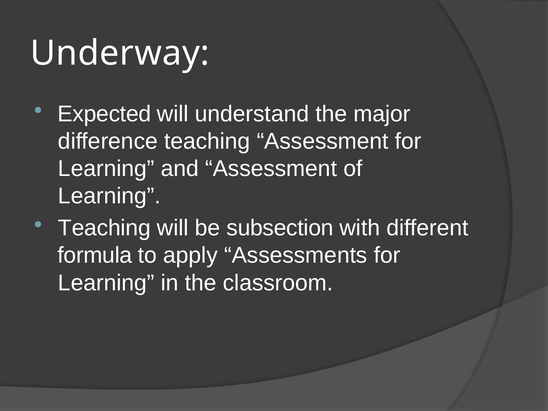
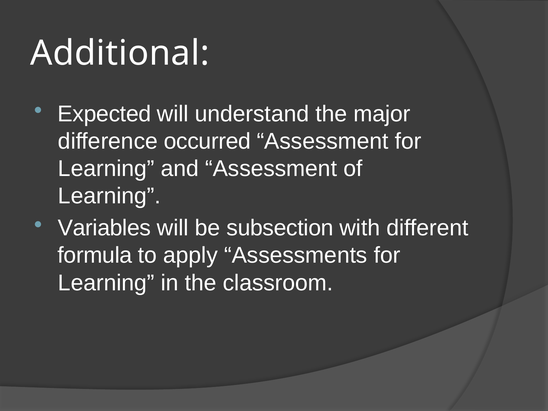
Underway: Underway -> Additional
difference teaching: teaching -> occurred
Teaching at (104, 228): Teaching -> Variables
